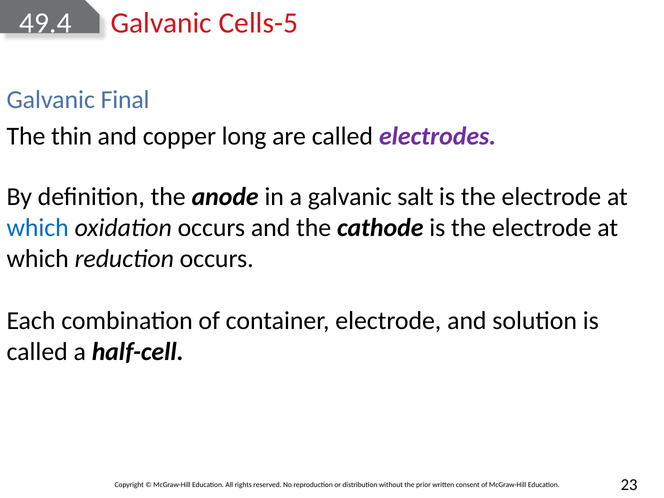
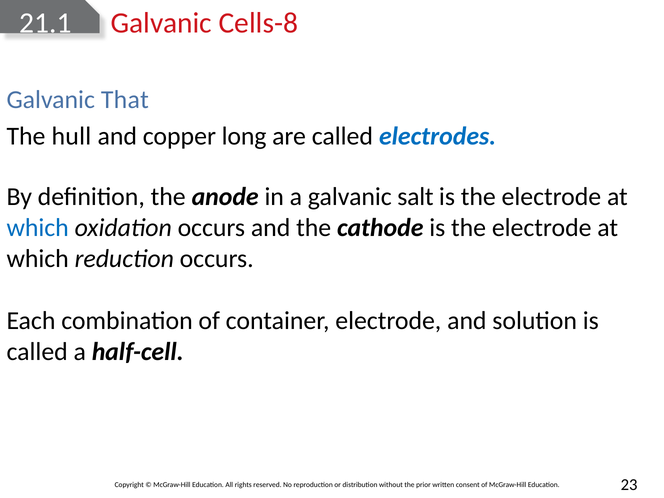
49.4: 49.4 -> 21.1
Cells-5: Cells-5 -> Cells-8
Final: Final -> That
thin: thin -> hull
electrodes colour: purple -> blue
